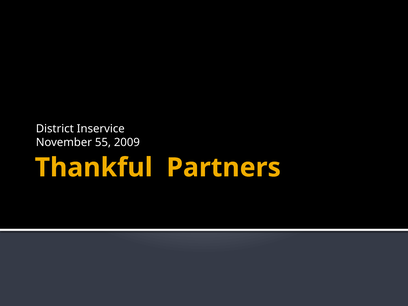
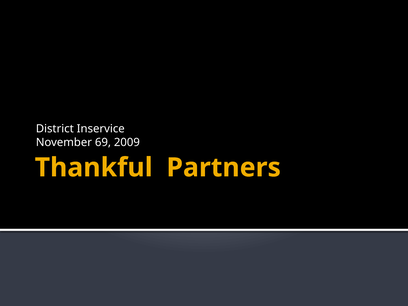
55: 55 -> 69
